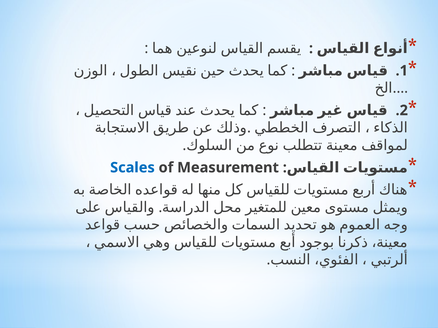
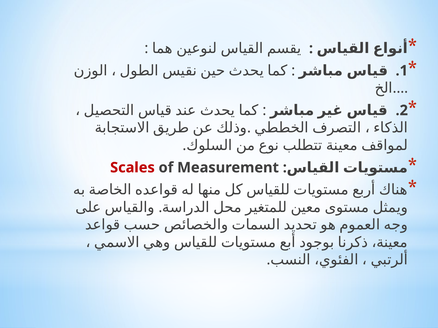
Scales colour: blue -> red
